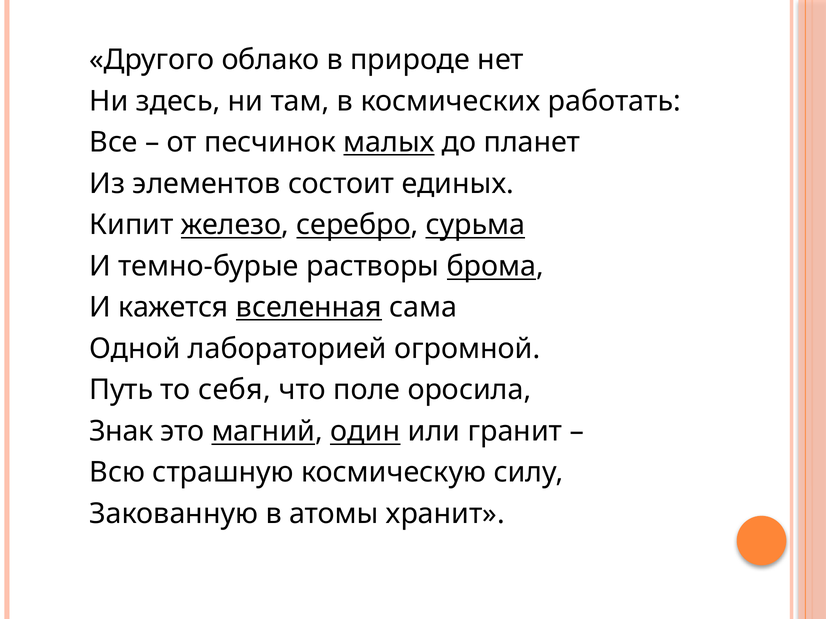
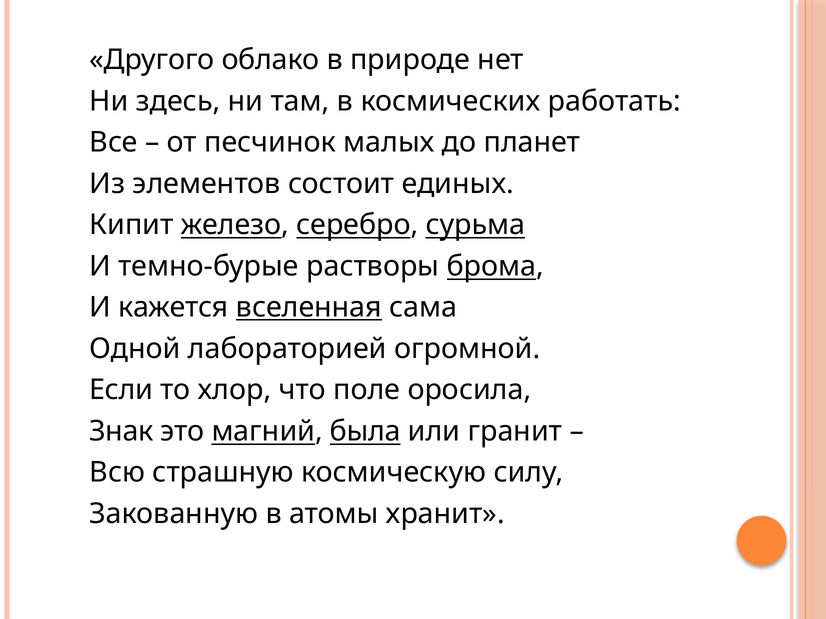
малых underline: present -> none
Путь: Путь -> Если
себя: себя -> хлор
один: один -> была
